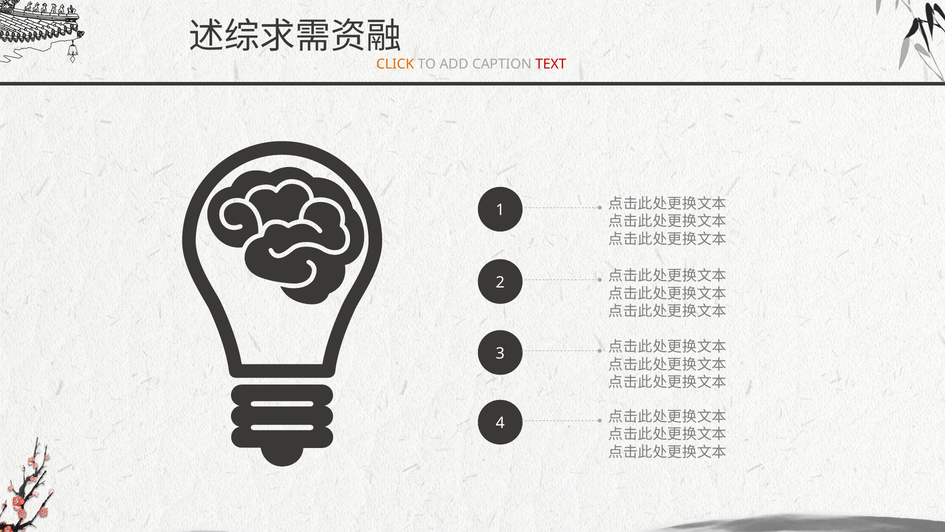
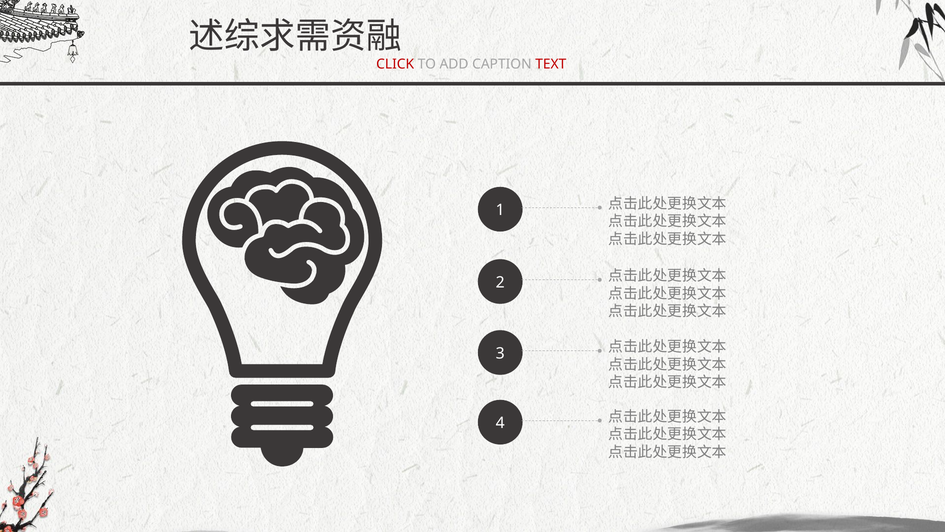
CLICK colour: orange -> red
